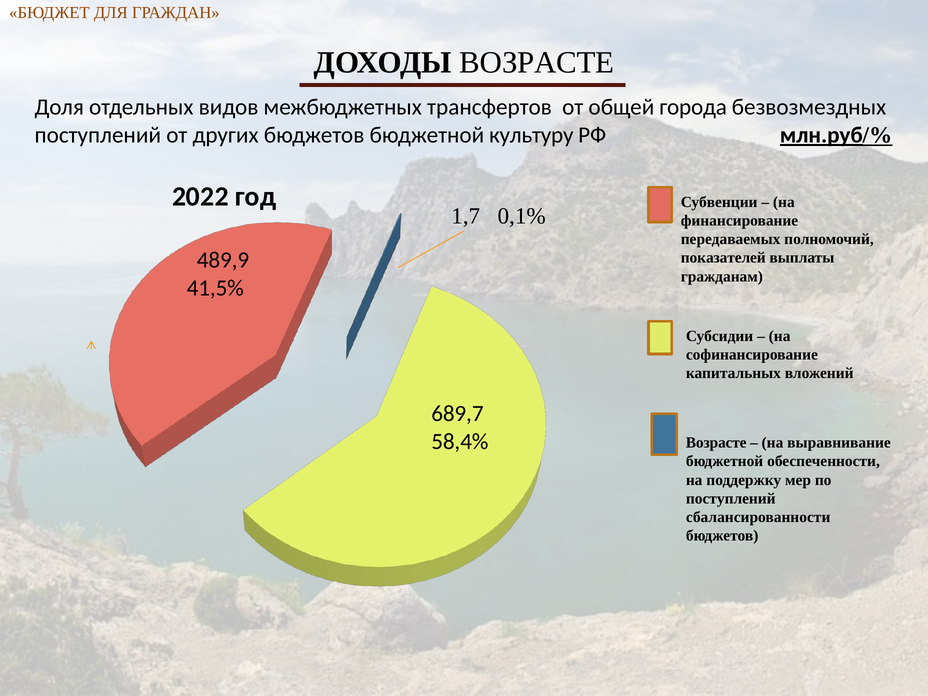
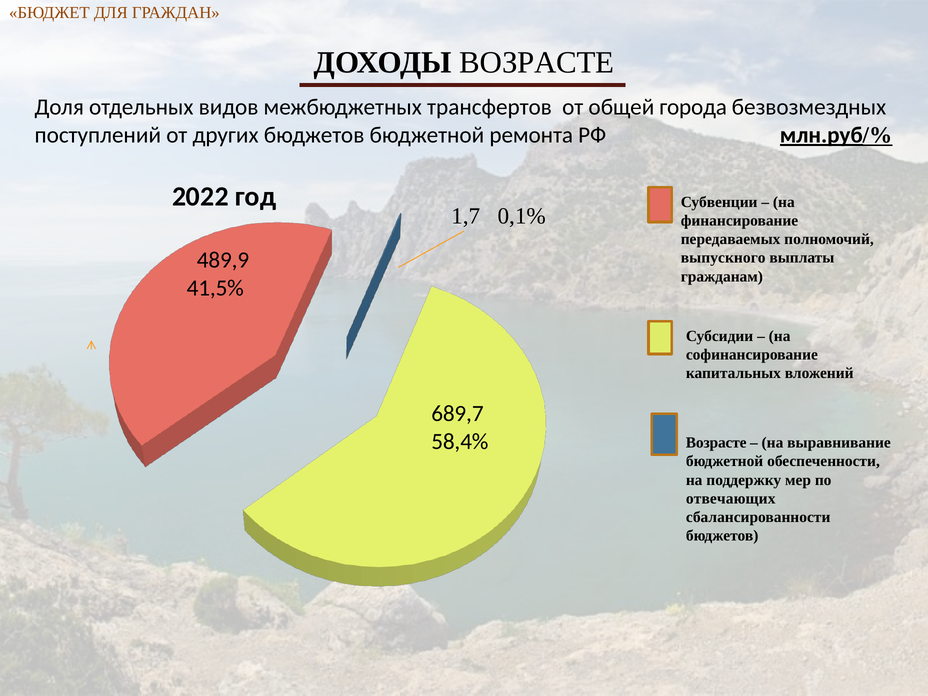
культуру: культуру -> ремонта
показателей: показателей -> выпускного
поступлений at (731, 498): поступлений -> отвечающих
